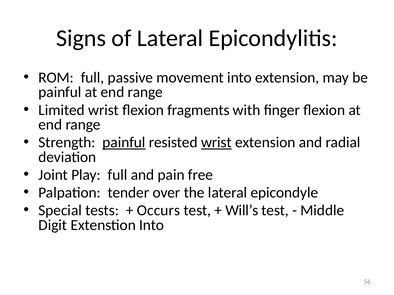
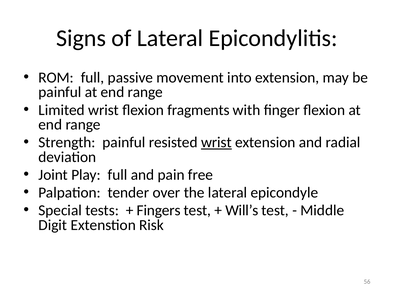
painful at (124, 143) underline: present -> none
Occurs: Occurs -> Fingers
Extenstion Into: Into -> Risk
